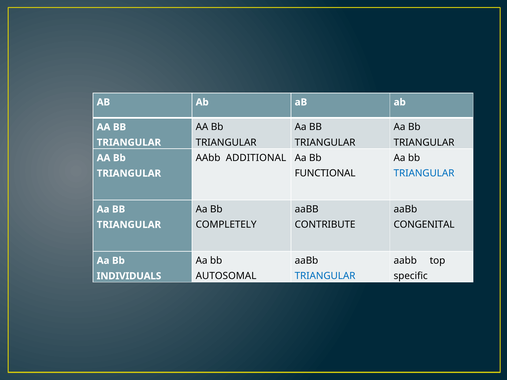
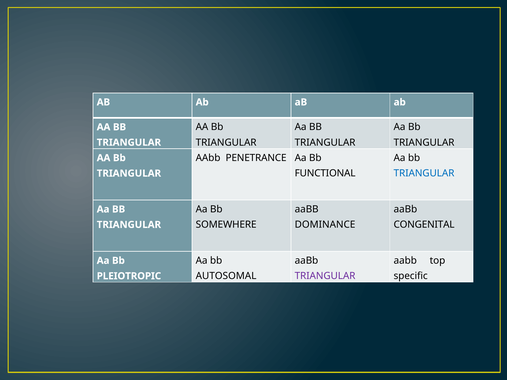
ADDITIONAL: ADDITIONAL -> PENETRANCE
COMPLETELY: COMPLETELY -> SOMEWHERE
CONTRIBUTE: CONTRIBUTE -> DOMINANCE
TRIANGULAR at (325, 276) colour: blue -> purple
INDIVIDUALS: INDIVIDUALS -> PLEIOTROPIC
